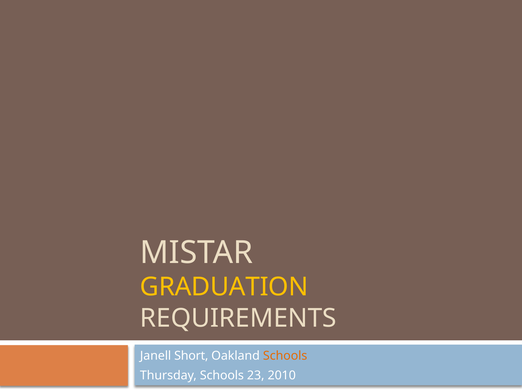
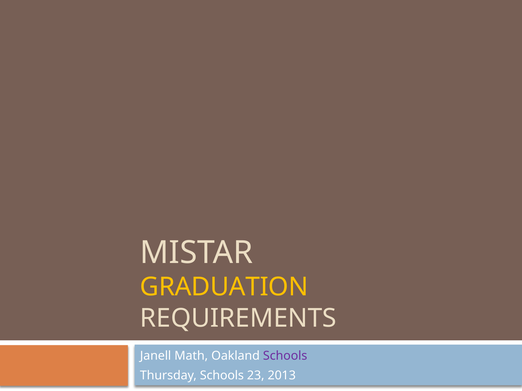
Short: Short -> Math
Schools at (285, 356) colour: orange -> purple
2010: 2010 -> 2013
